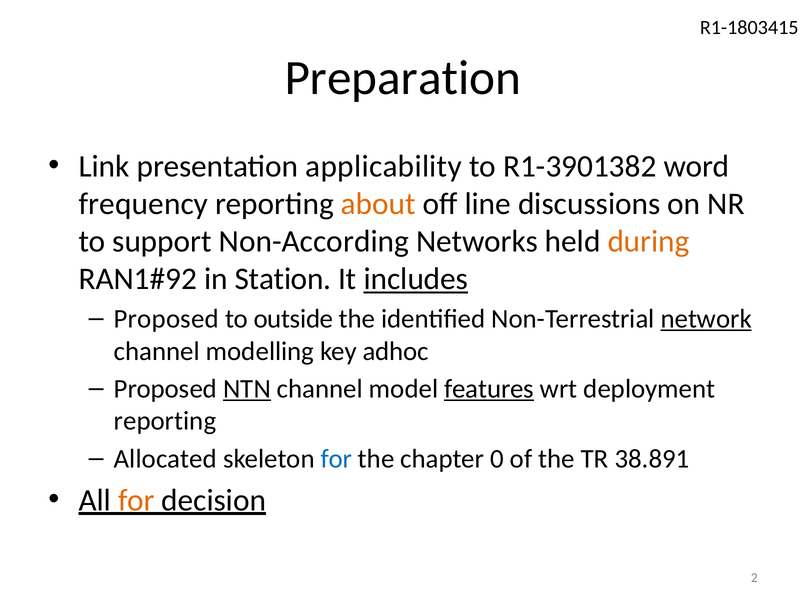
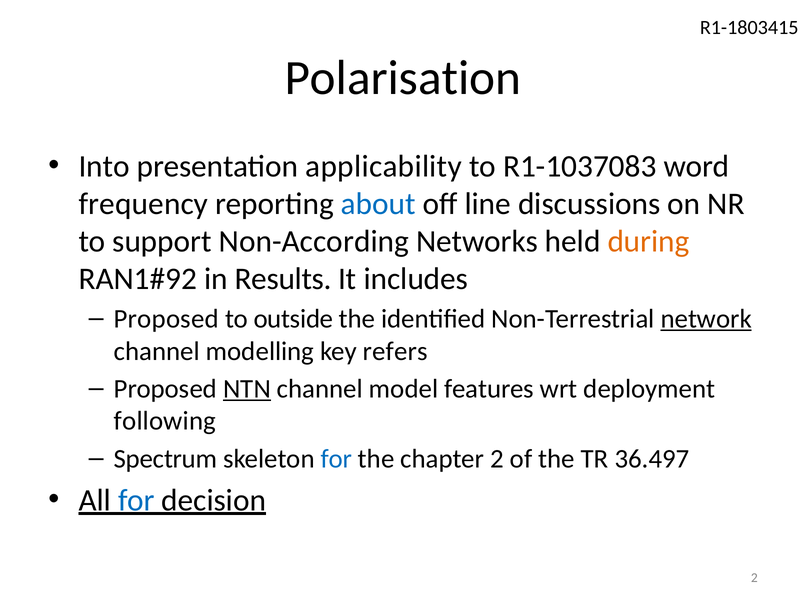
Preparation: Preparation -> Polarisation
Link: Link -> Into
R1-3901382: R1-3901382 -> R1-1037083
about colour: orange -> blue
Station: Station -> Results
includes underline: present -> none
adhoc: adhoc -> refers
features underline: present -> none
reporting at (165, 421): reporting -> following
Allocated: Allocated -> Spectrum
chapter 0: 0 -> 2
38.891: 38.891 -> 36.497
for at (136, 500) colour: orange -> blue
